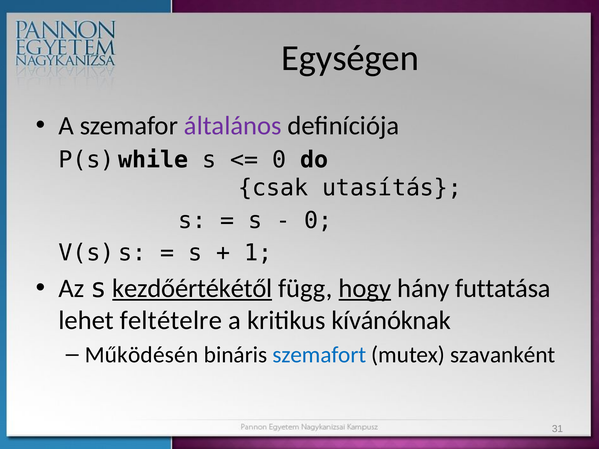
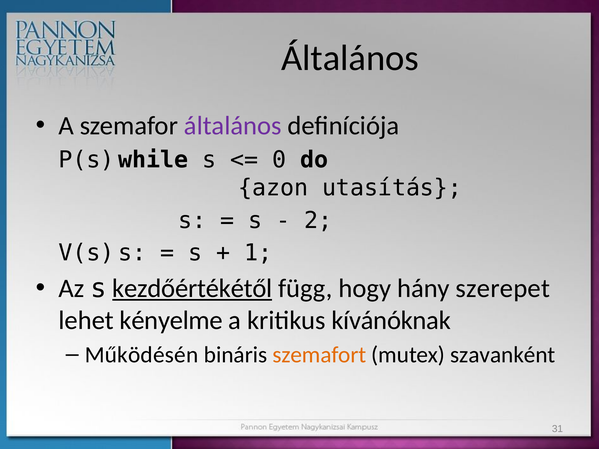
Egységen at (350, 58): Egységen -> Általános
csak: csak -> azon
0 at (318, 220): 0 -> 2
hogy underline: present -> none
futtatása: futtatása -> szerepet
feltételre: feltételre -> kényelme
szemafort colour: blue -> orange
